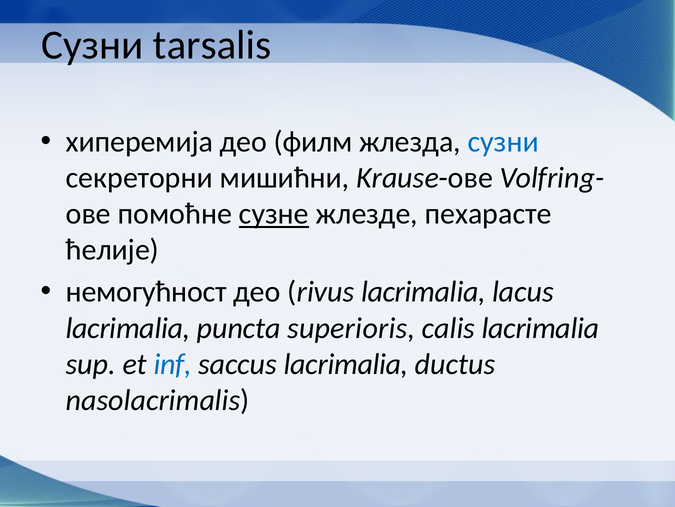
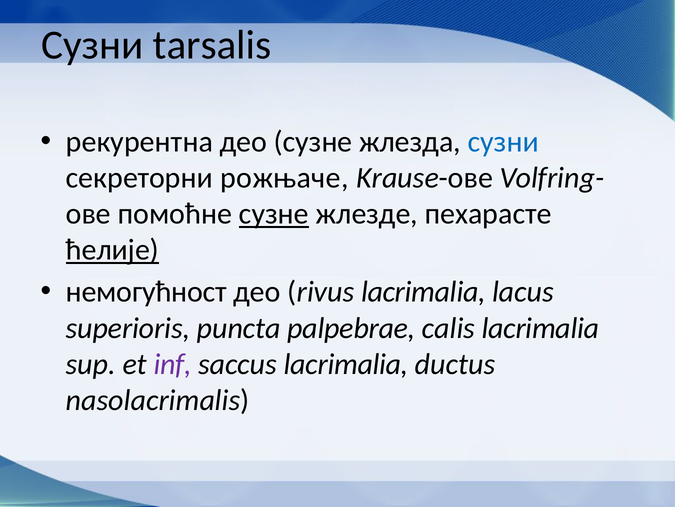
хиперемија: хиперемија -> рекурентна
део филм: филм -> сузне
мишићни: мишићни -> рожњаче
ћелије underline: none -> present
lacrimalia at (128, 328): lacrimalia -> superioris
superioris: superioris -> palpebrae
inf colour: blue -> purple
